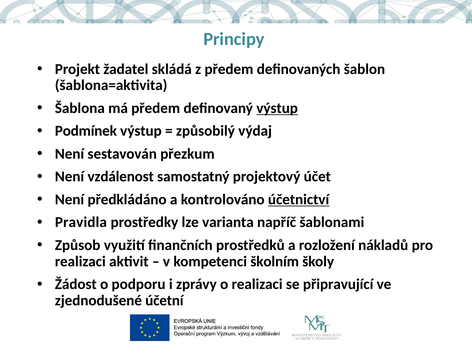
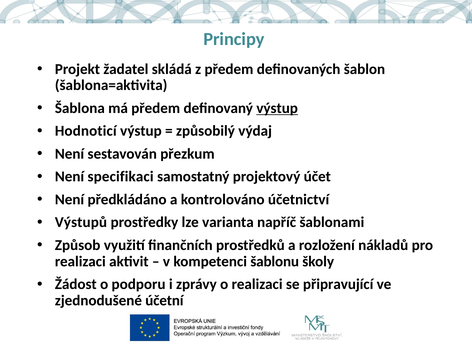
Podmínek: Podmínek -> Hodnoticí
vzdálenost: vzdálenost -> specifikaci
účetnictví underline: present -> none
Pravidla: Pravidla -> Výstupů
školním: školním -> šablonu
